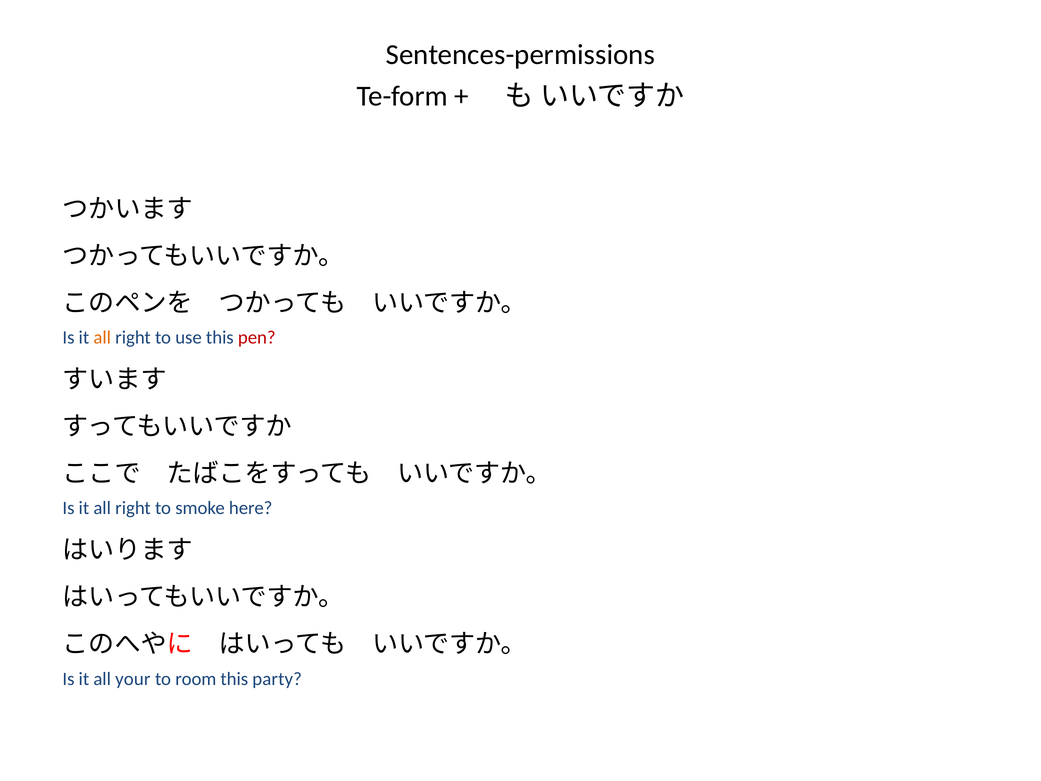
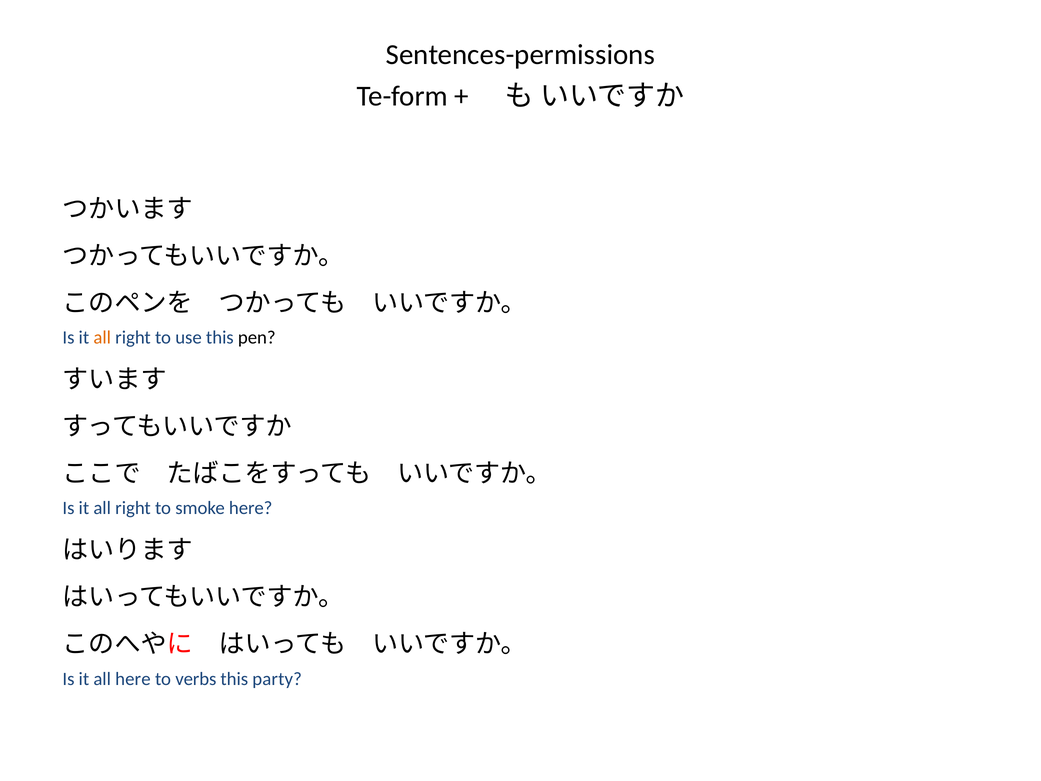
pen colour: red -> black
all your: your -> here
room: room -> verbs
